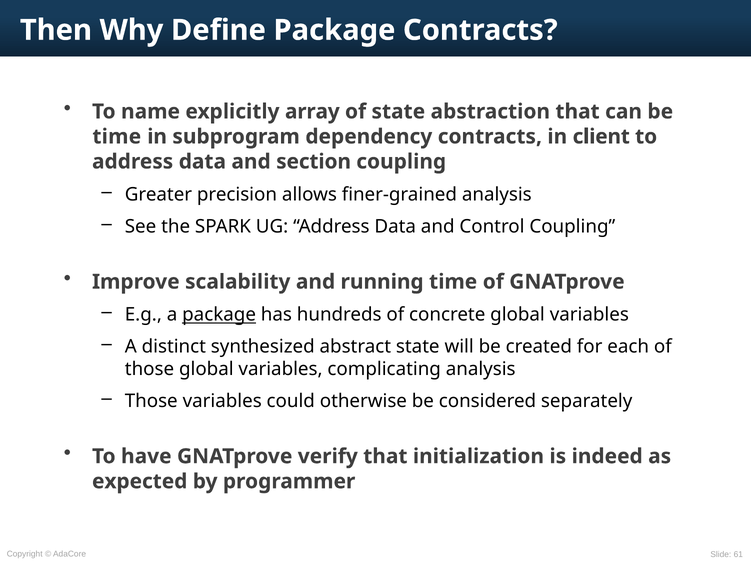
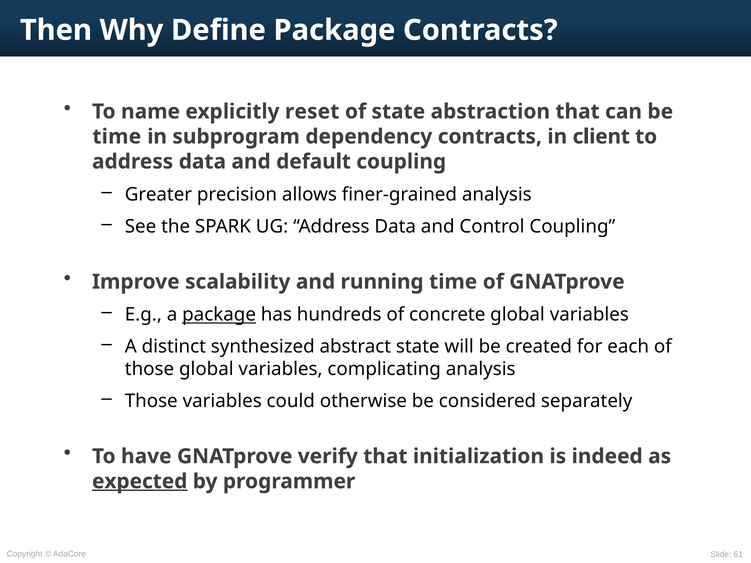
array: array -> reset
section: section -> default
expected underline: none -> present
